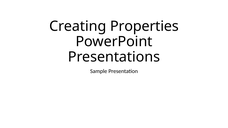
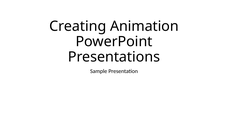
Properties: Properties -> Animation
